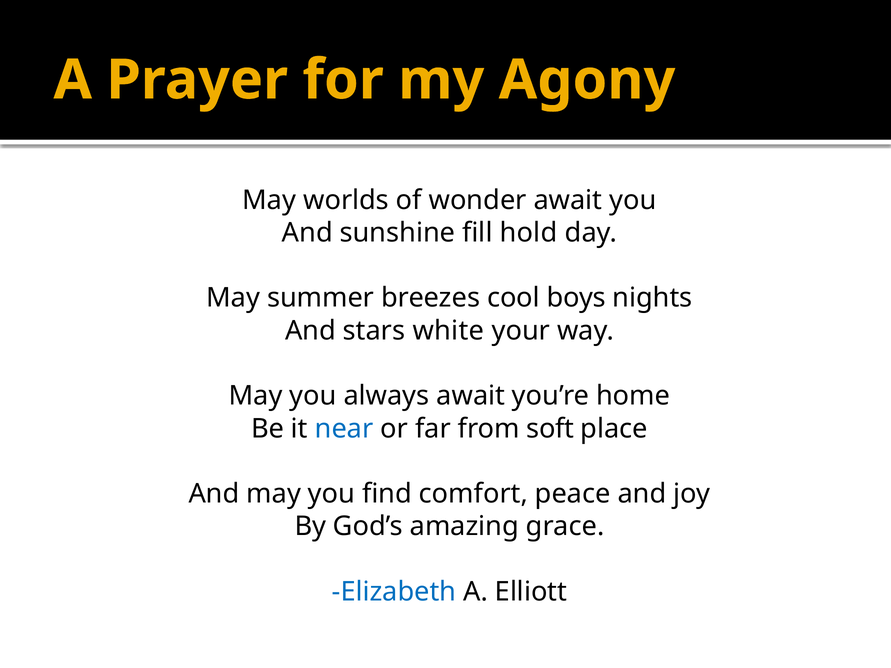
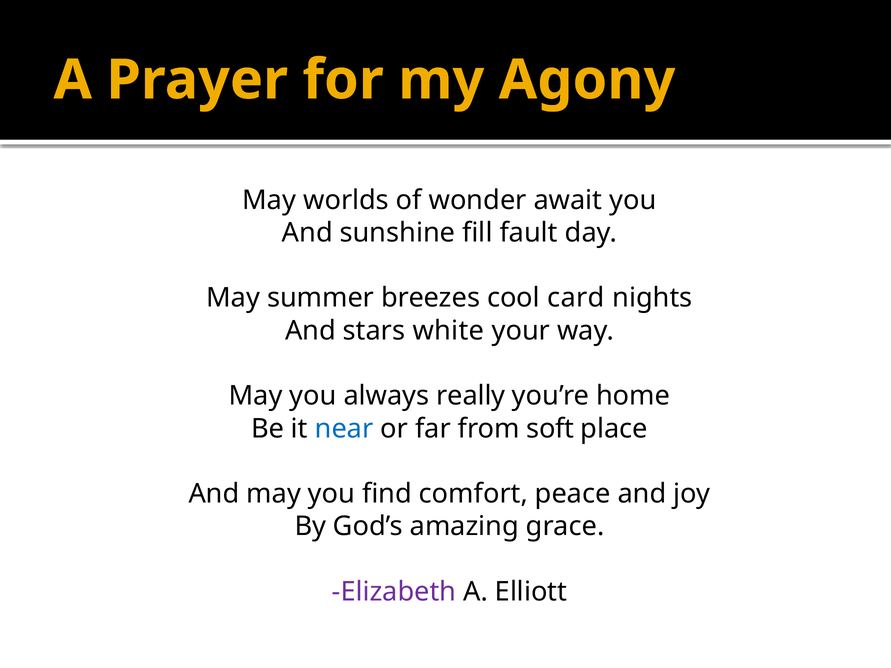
hold: hold -> fault
boys: boys -> card
always await: await -> really
Elizabeth colour: blue -> purple
